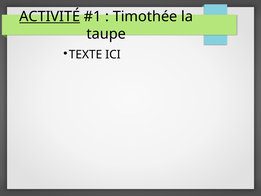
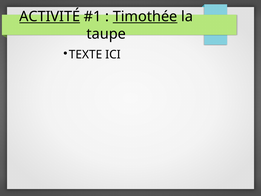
Timothée underline: none -> present
